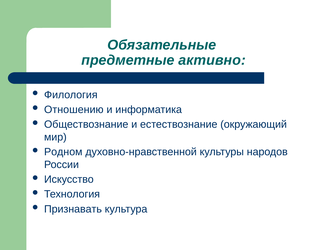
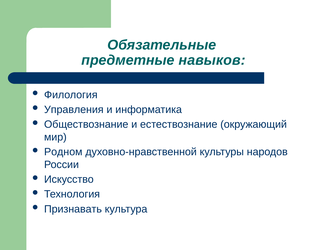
активно: активно -> навыков
Отношению: Отношению -> Управления
